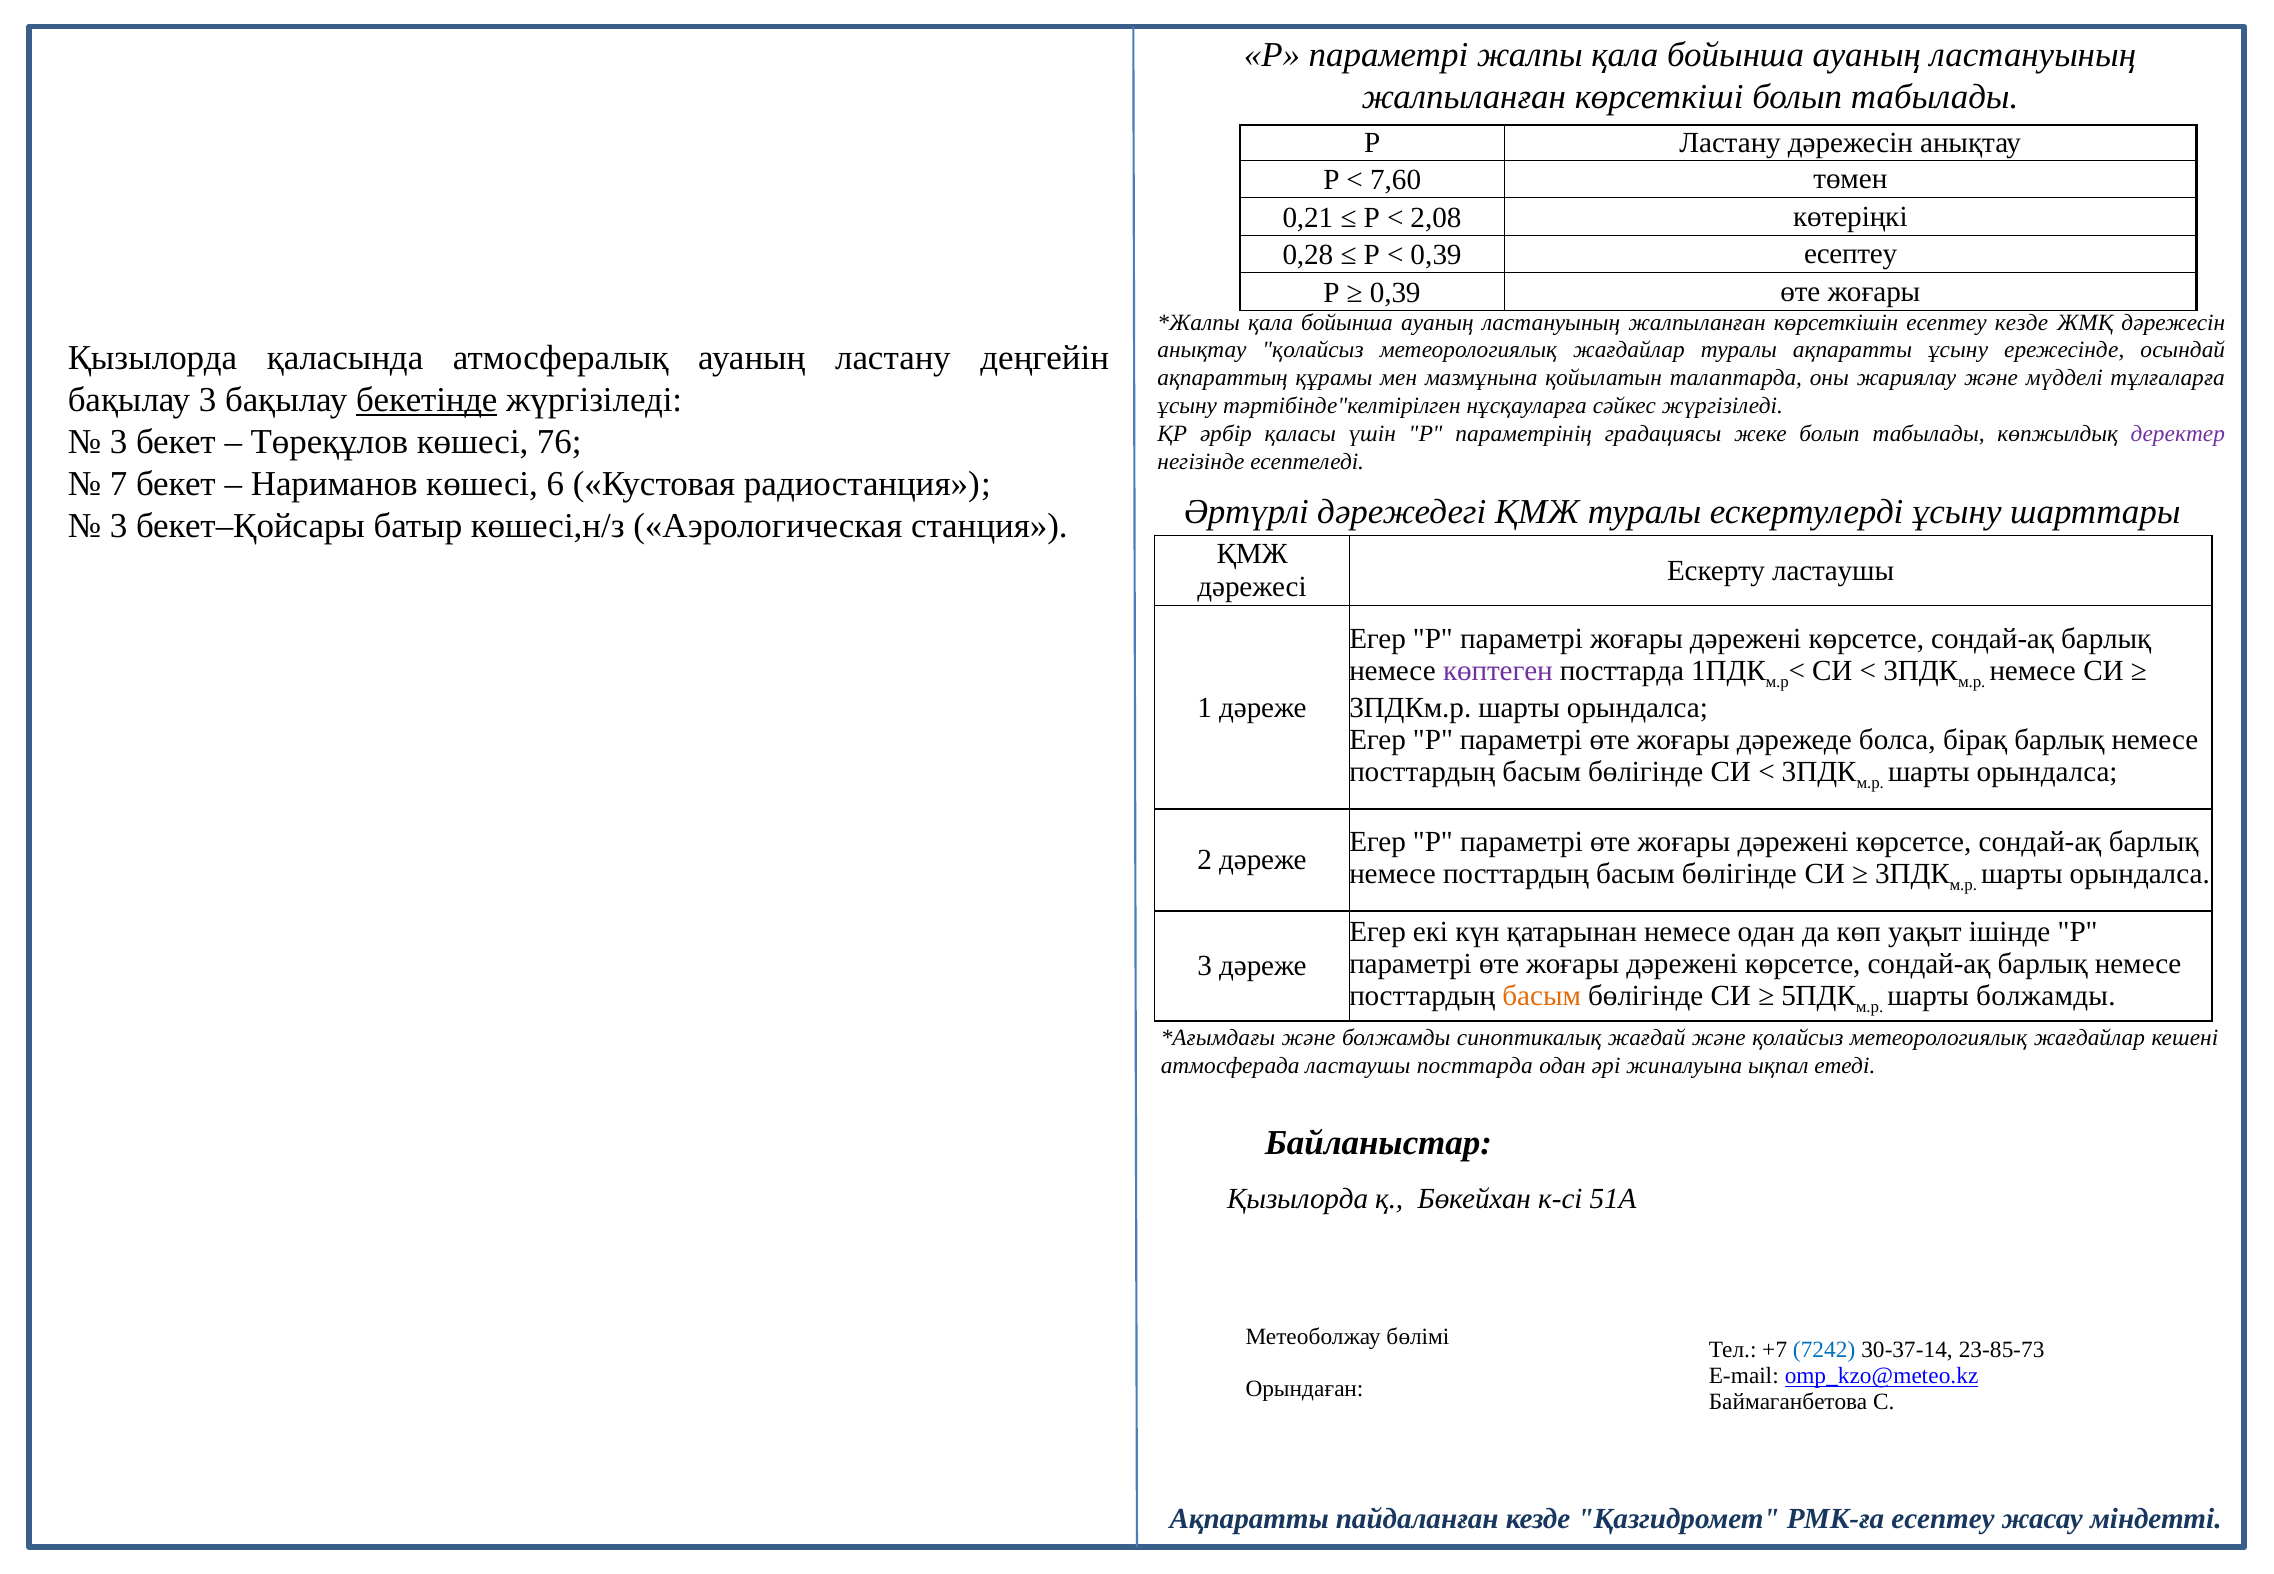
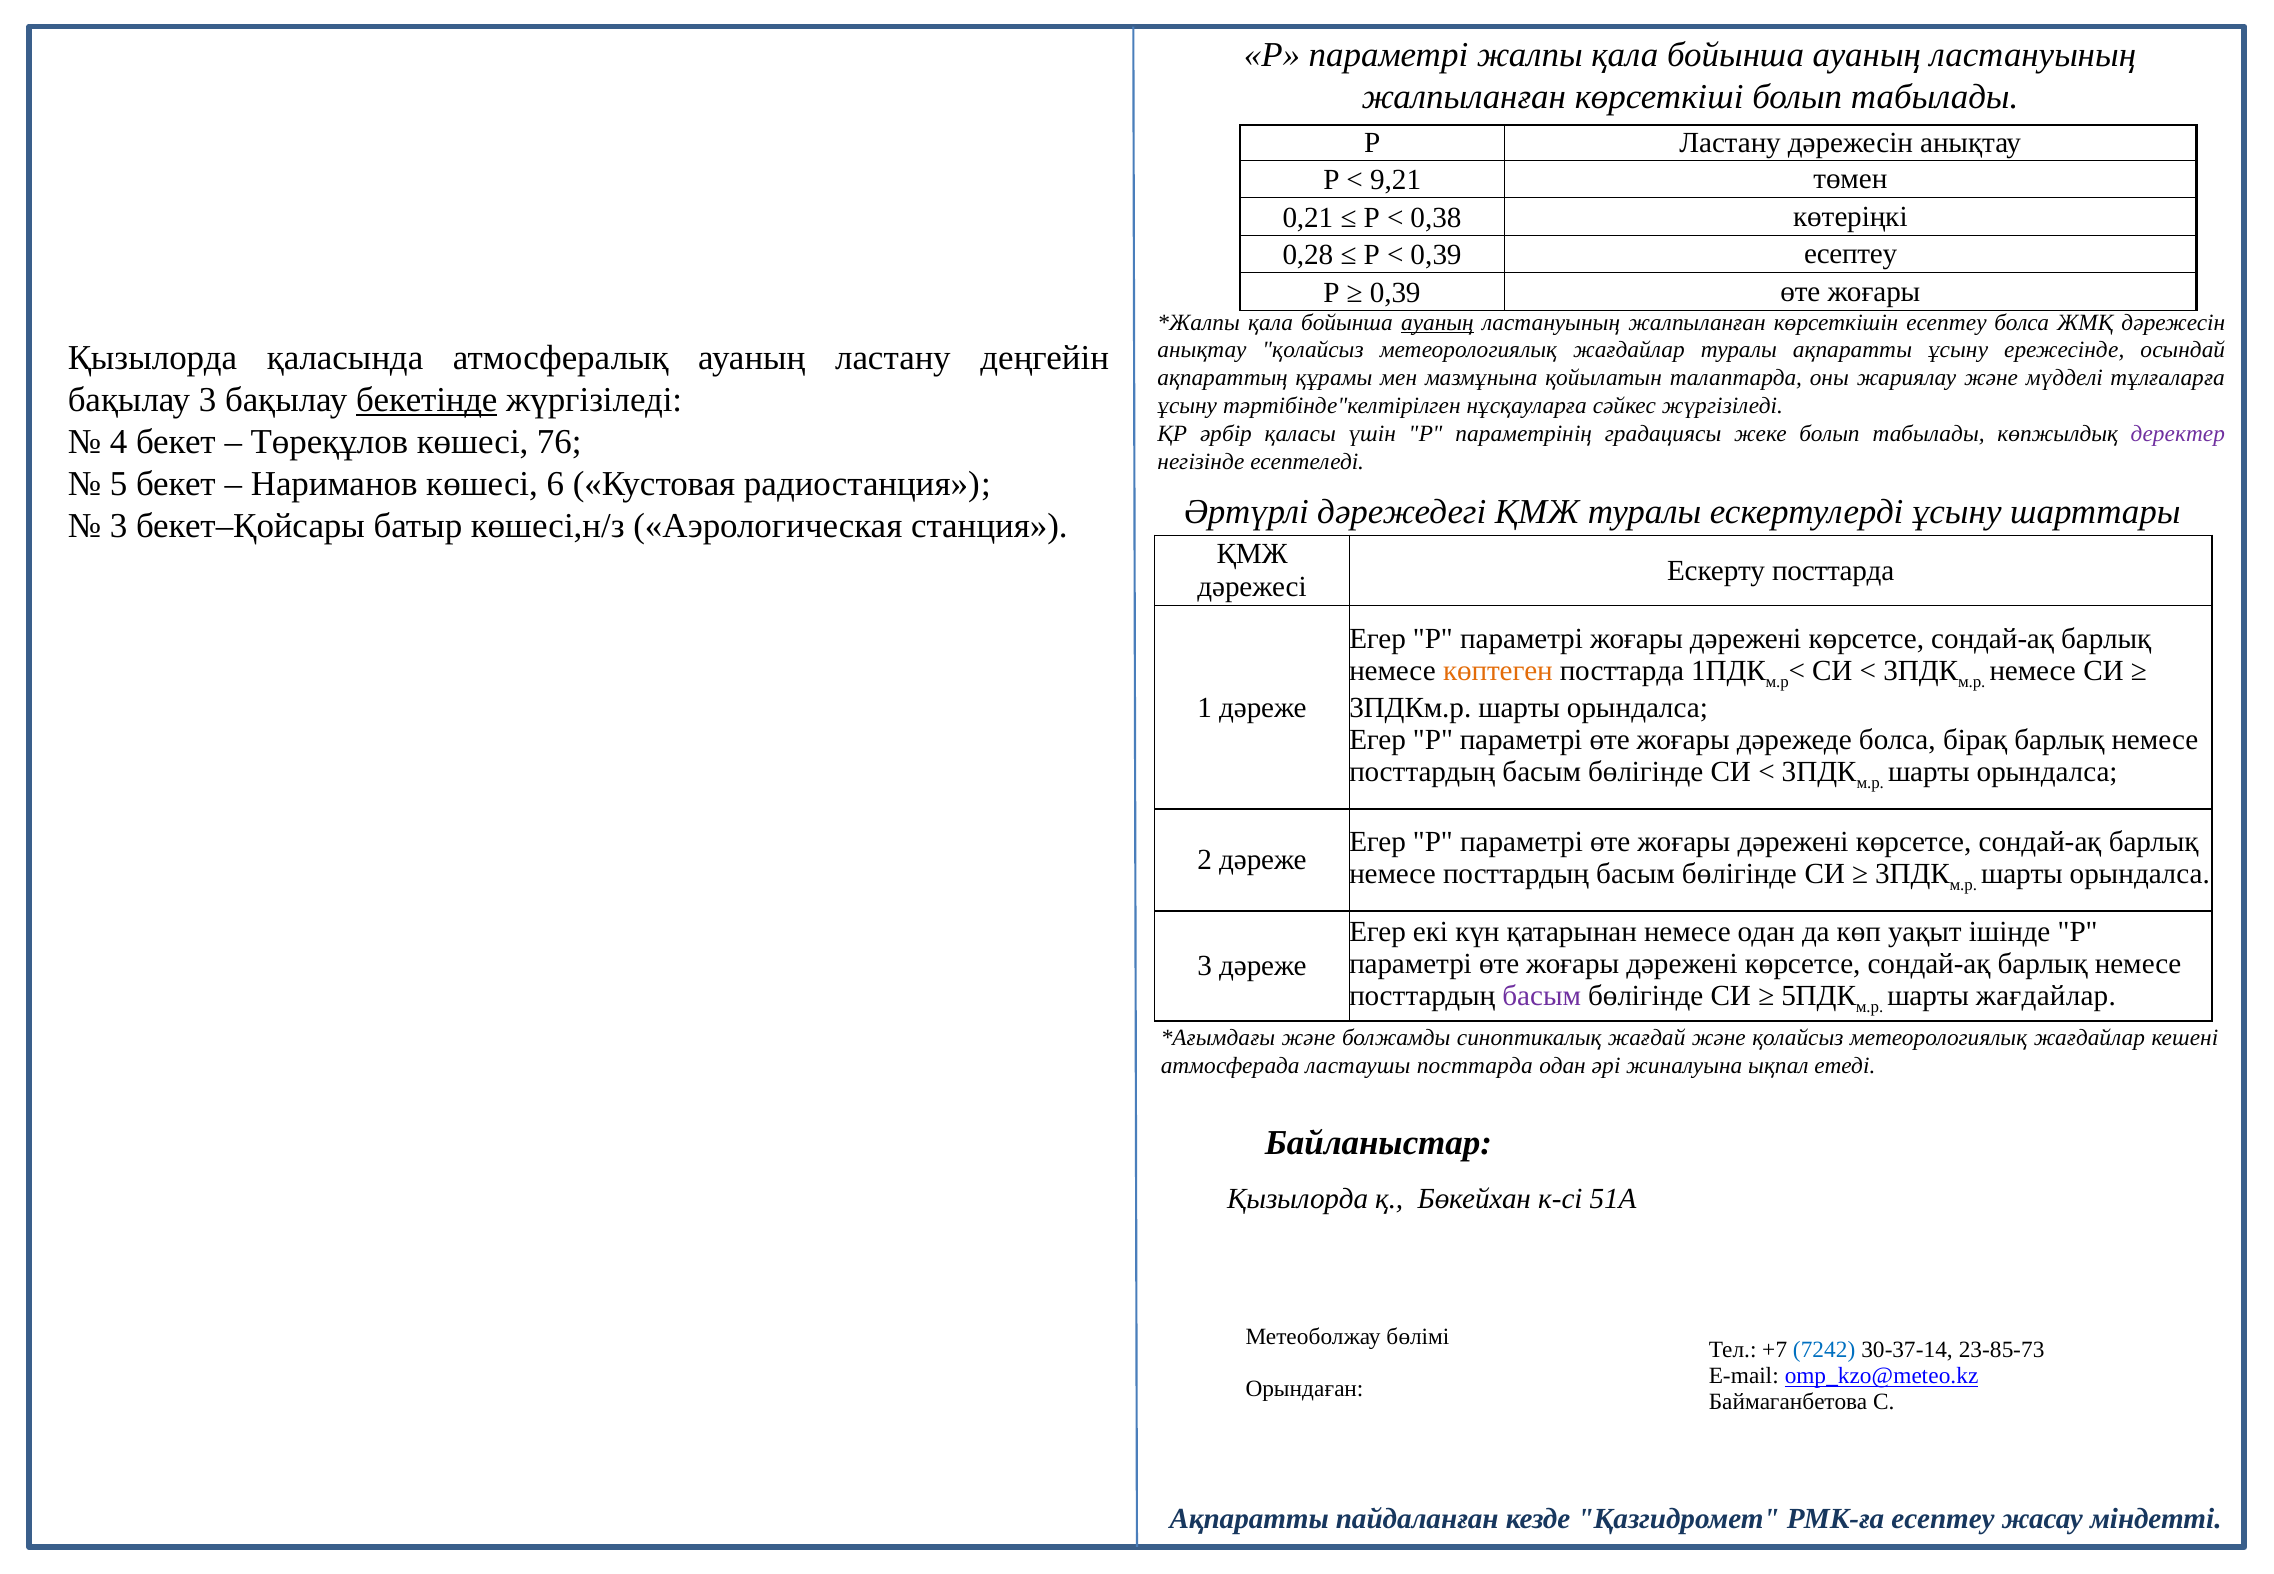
7,60: 7,60 -> 9,21
2,08: 2,08 -> 0,38
ауаның at (1437, 322) underline: none -> present
есептеу кезде: кезде -> болса
3 at (119, 442): 3 -> 4
7: 7 -> 5
Ескерту ластаушы: ластаушы -> посттарда
көптеген colour: purple -> orange
басым at (1542, 996) colour: orange -> purple
шарты болжамды: болжамды -> жағдайлар
